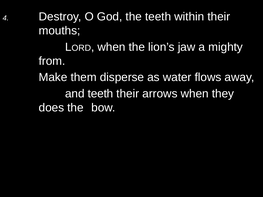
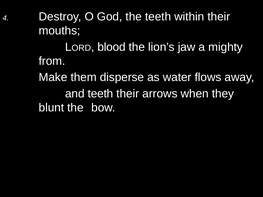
when at (111, 47): when -> blood
does: does -> blunt
